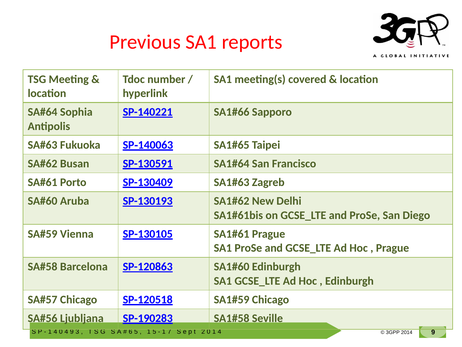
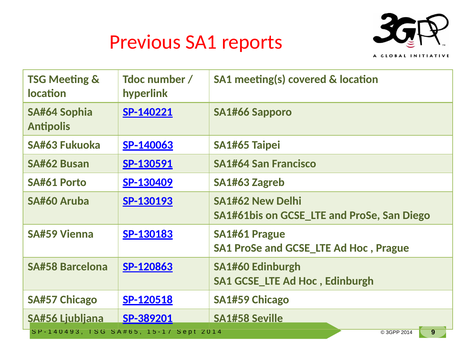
SP-130105: SP-130105 -> SP-130183
SP-190283: SP-190283 -> SP-389201
